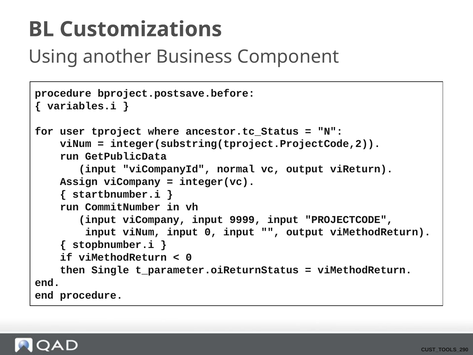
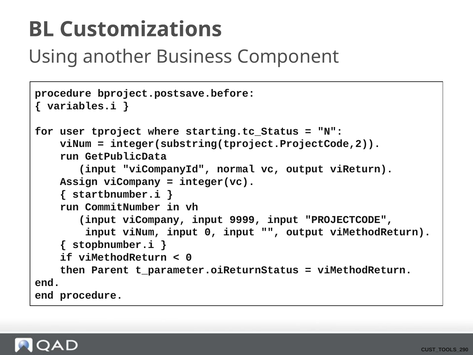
ancestor.tc_Status: ancestor.tc_Status -> starting.tc_Status
Single: Single -> Parent
